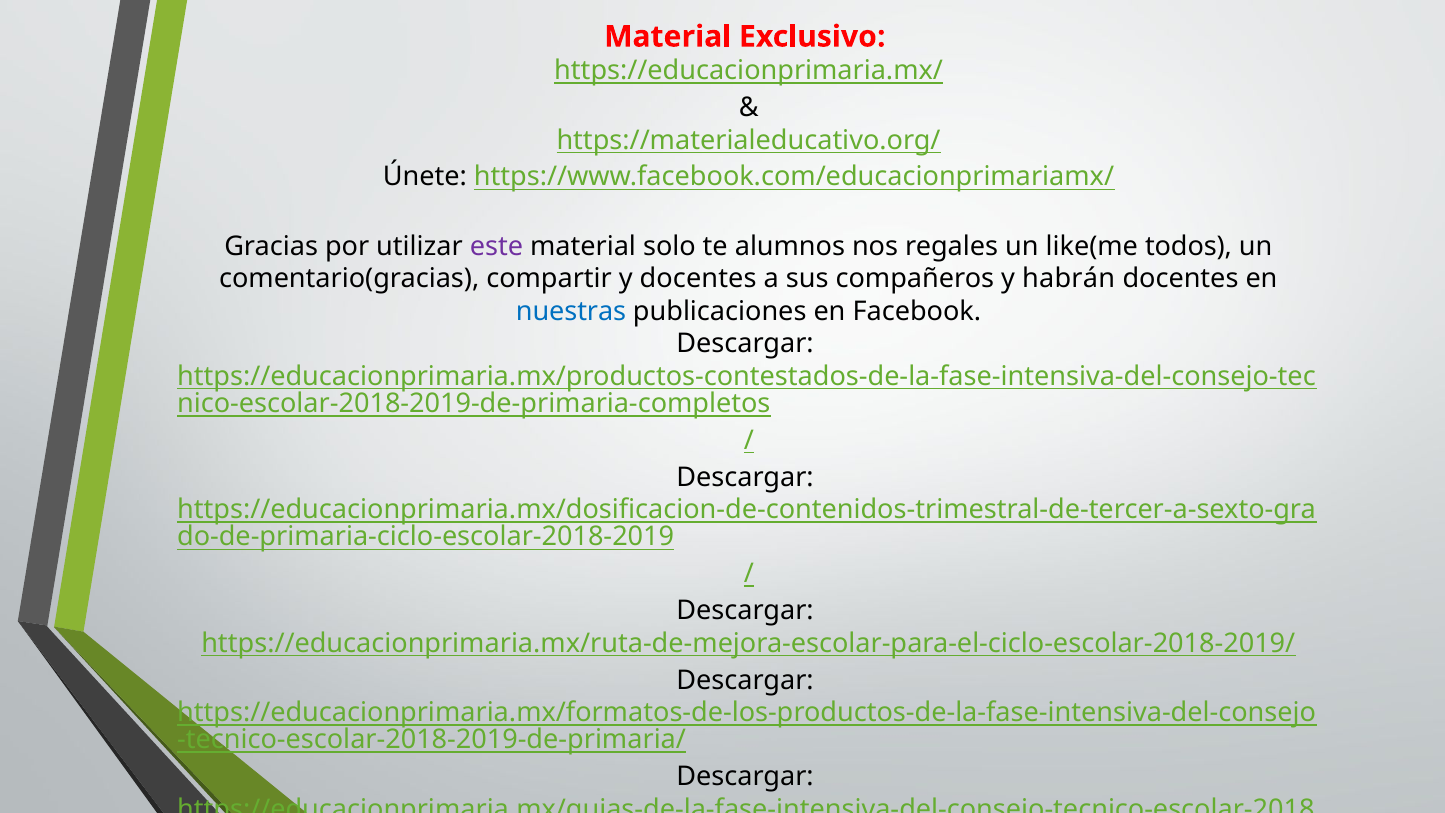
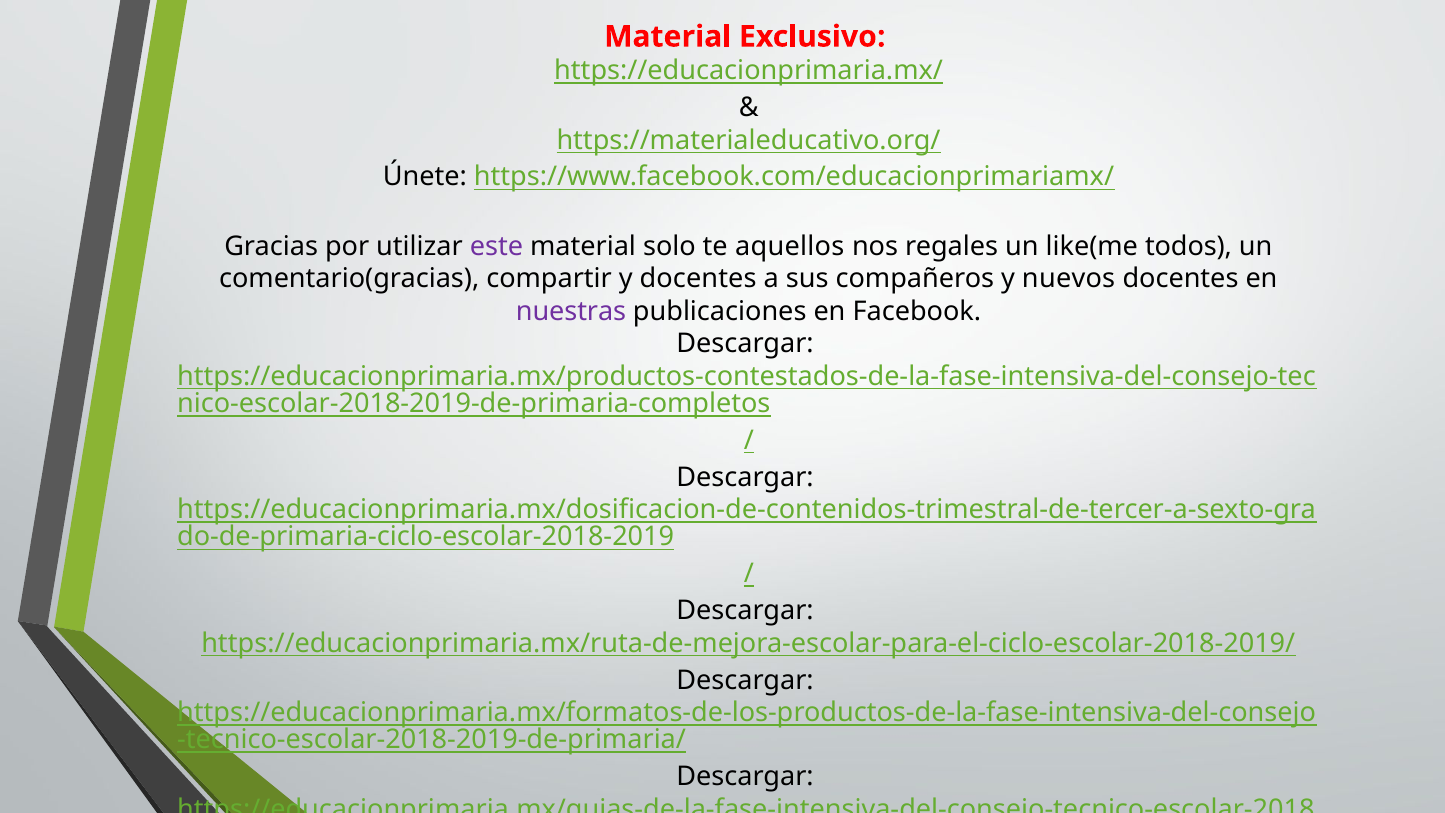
alumnos: alumnos -> aquellos
habrán: habrán -> nuevos
nuestras colour: blue -> purple
